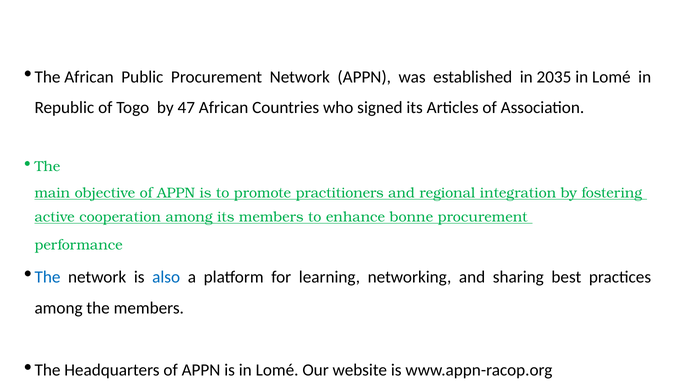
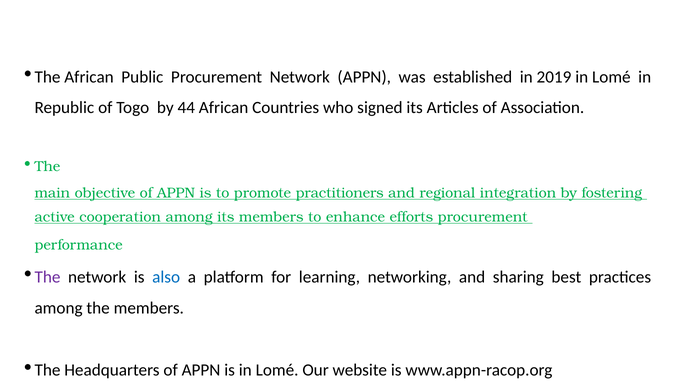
2035: 2035 -> 2019
47: 47 -> 44
bonne: bonne -> efforts
The at (47, 277) colour: blue -> purple
